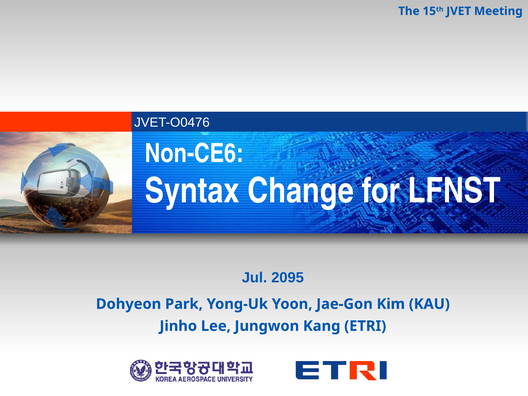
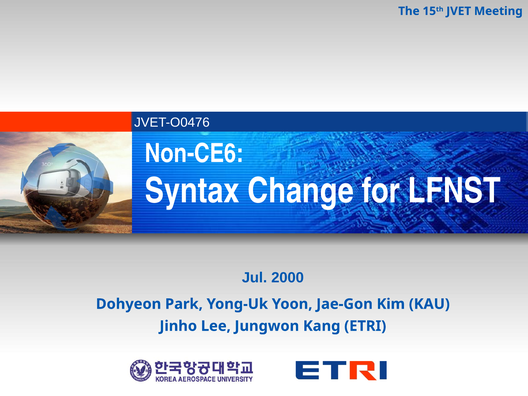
2095: 2095 -> 2000
